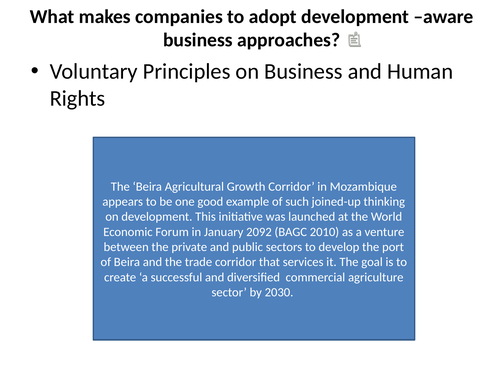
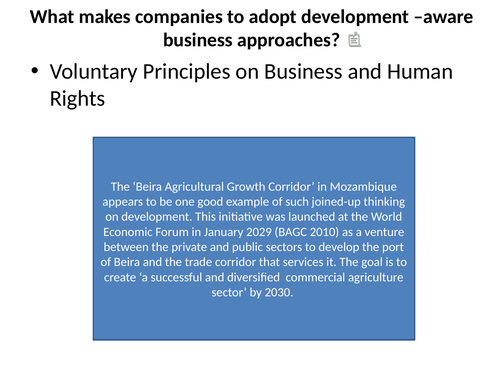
2092: 2092 -> 2029
